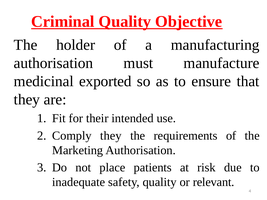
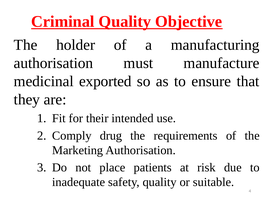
Comply they: they -> drug
relevant: relevant -> suitable
